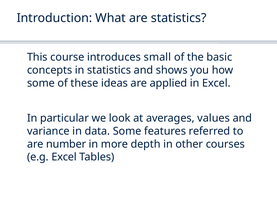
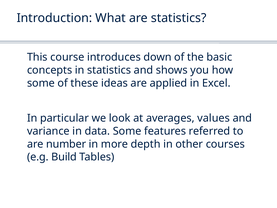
small: small -> down
e.g Excel: Excel -> Build
